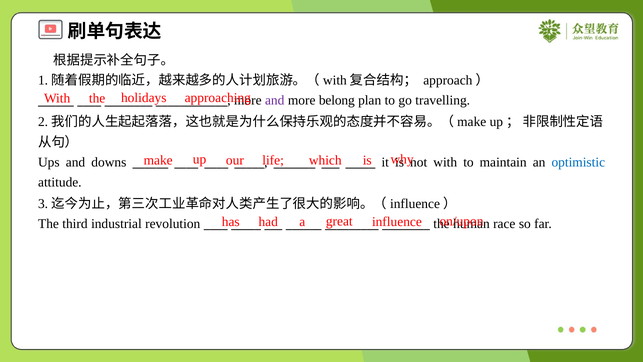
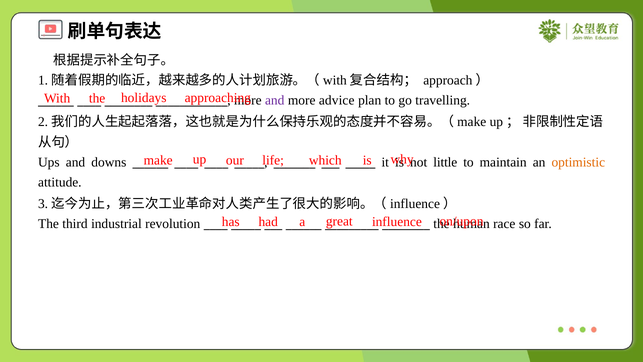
belong: belong -> advice
not with: with -> little
optimistic colour: blue -> orange
